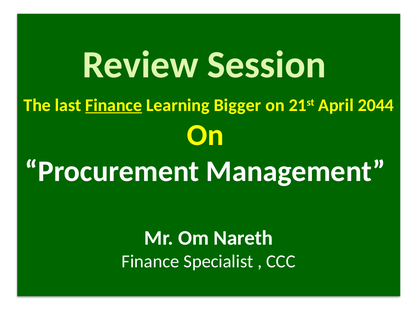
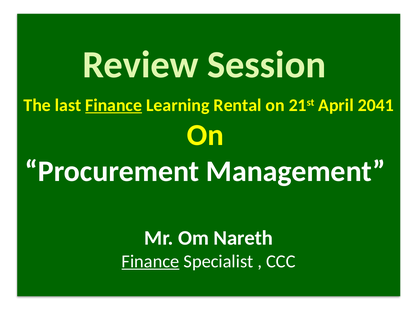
Bigger: Bigger -> Rental
2044: 2044 -> 2041
Finance at (151, 262) underline: none -> present
